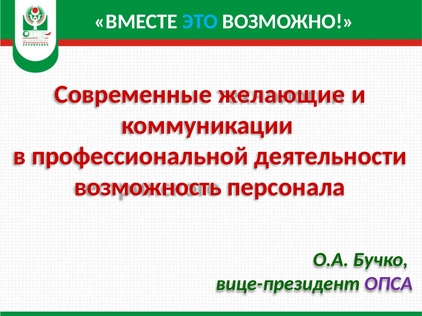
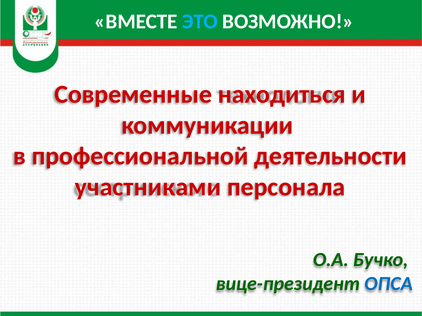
желающие: желающие -> находиться
возможность: возможность -> участниками
ОПСА colour: purple -> blue
